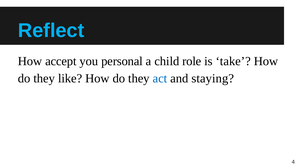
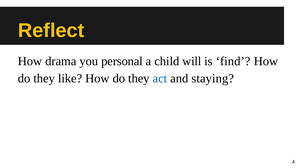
Reflect colour: light blue -> yellow
accept: accept -> drama
role: role -> will
take: take -> find
